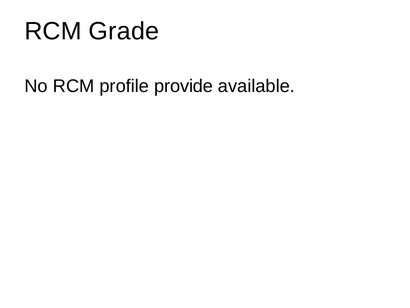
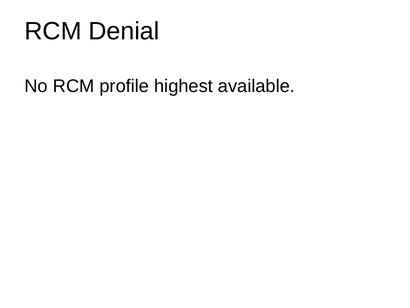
Grade: Grade -> Denial
provide: provide -> highest
